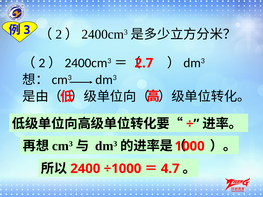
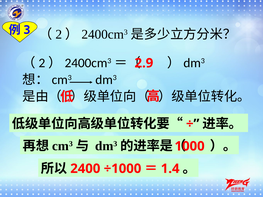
2.7: 2.7 -> 2.9
4.7: 4.7 -> 1.4
